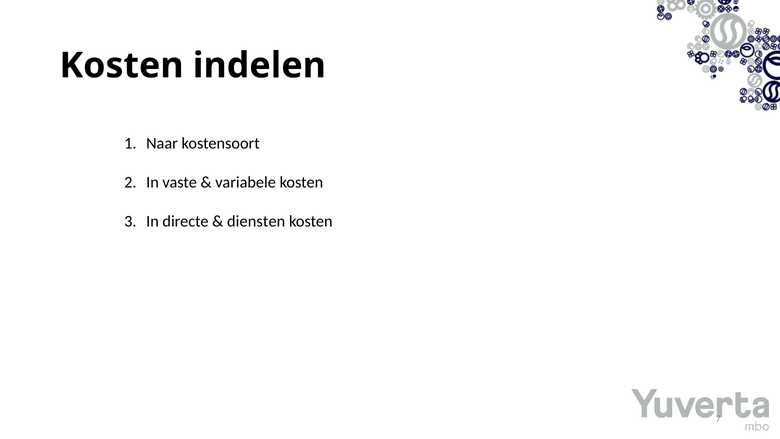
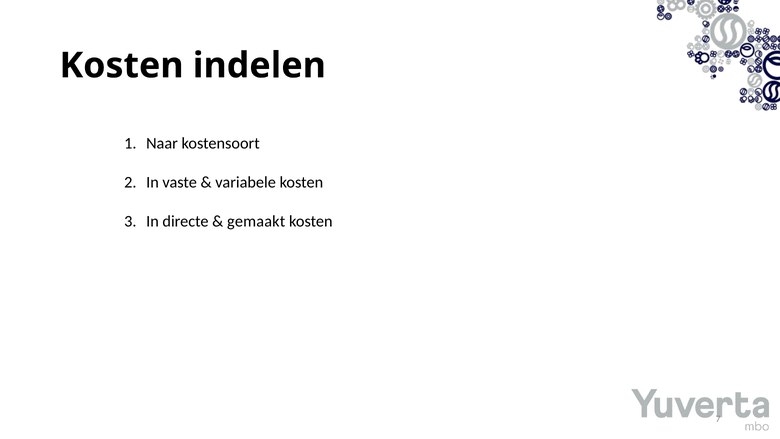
diensten: diensten -> gemaakt
